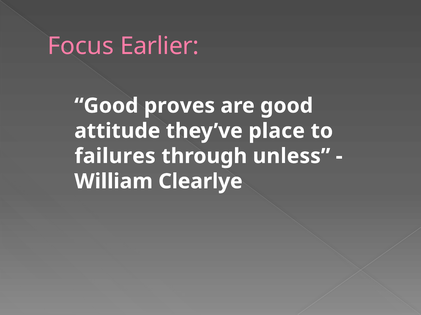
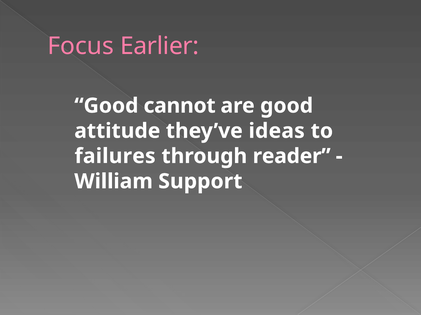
proves: proves -> cannot
place: place -> ideas
unless: unless -> reader
Clearlye: Clearlye -> Support
